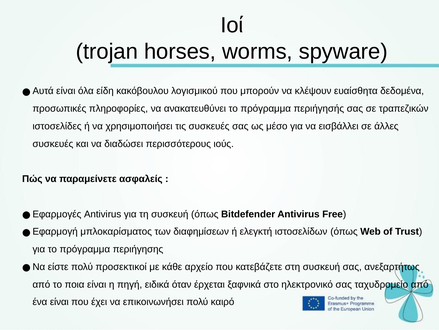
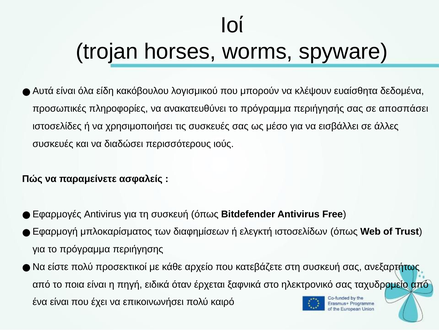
τραπεζικών: τραπεζικών -> αποσπάσει
